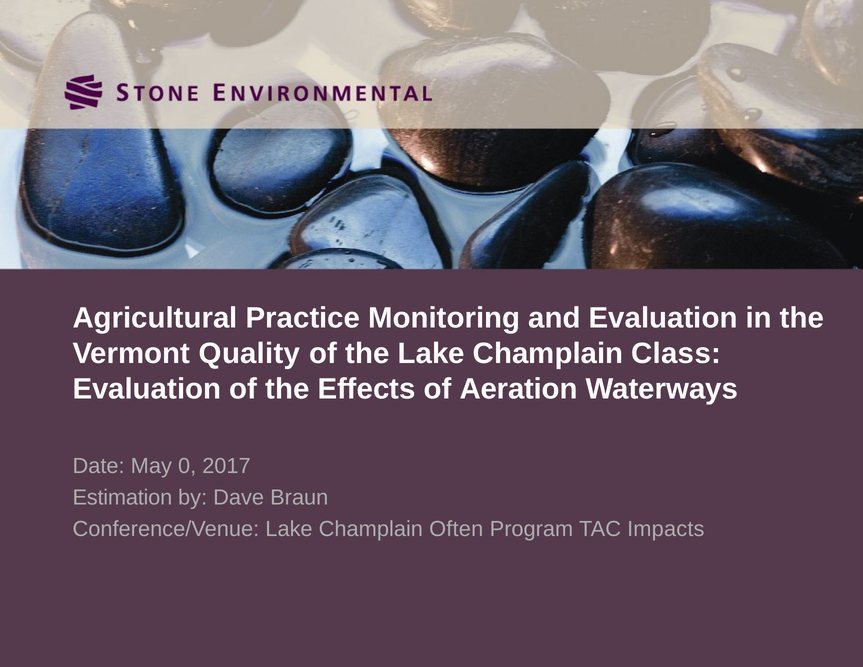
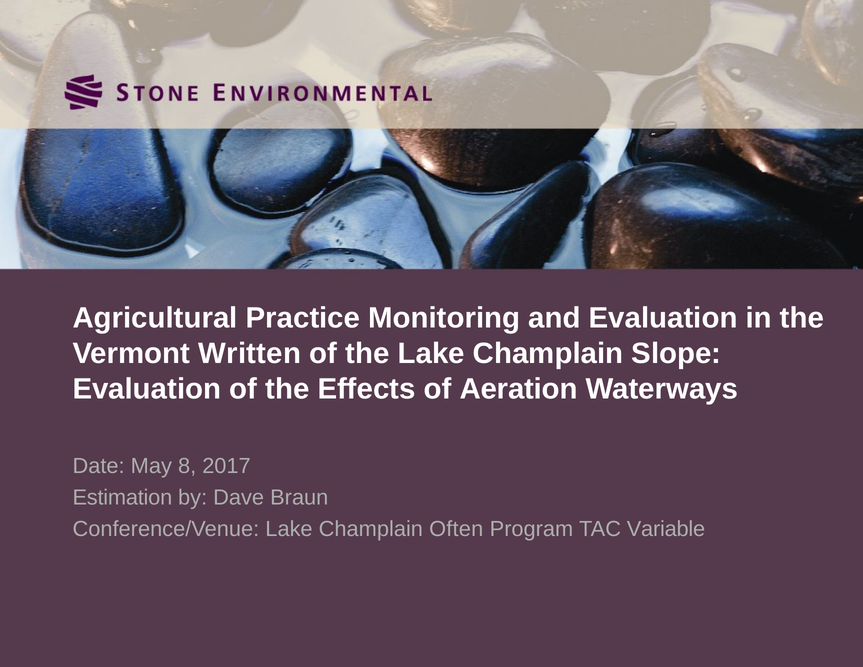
Quality: Quality -> Written
Class: Class -> Slope
0: 0 -> 8
Impacts: Impacts -> Variable
